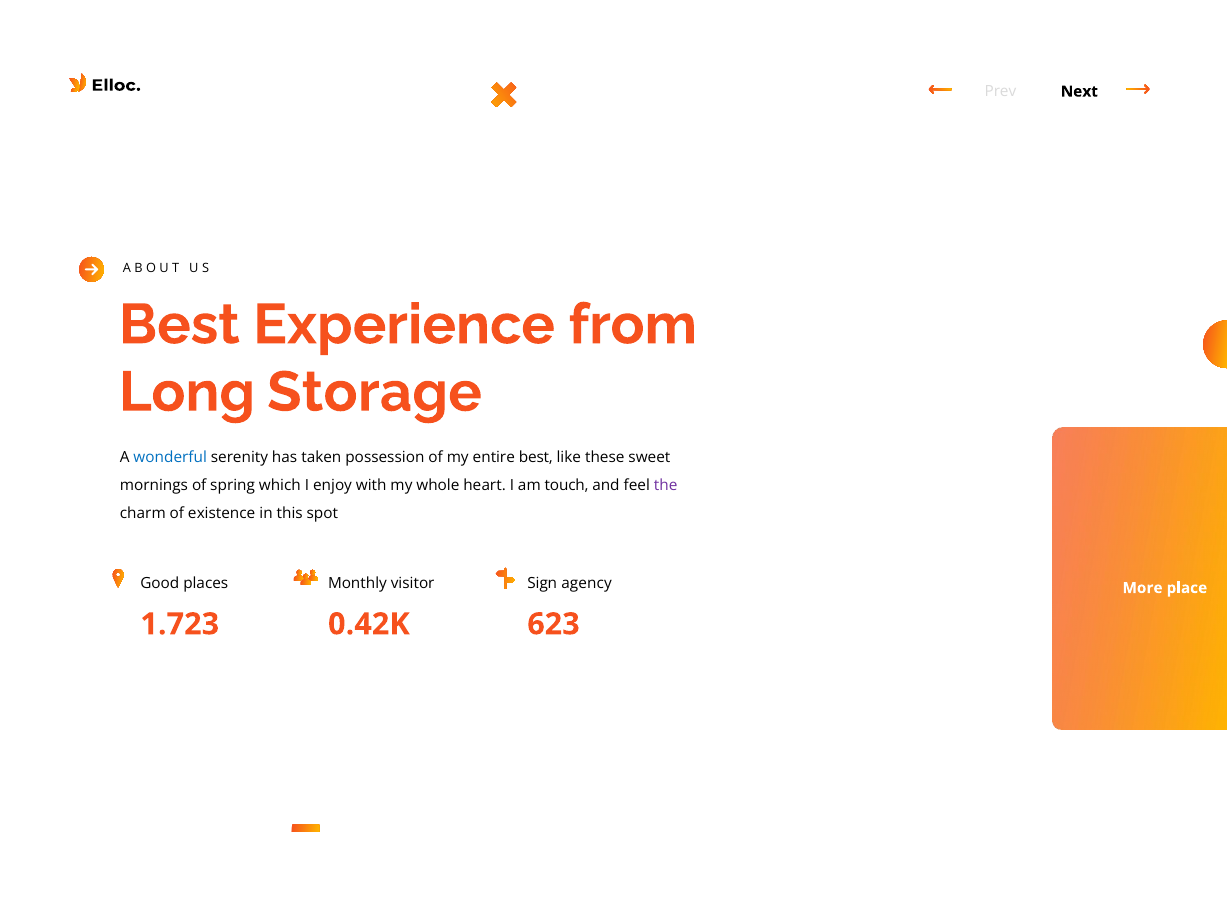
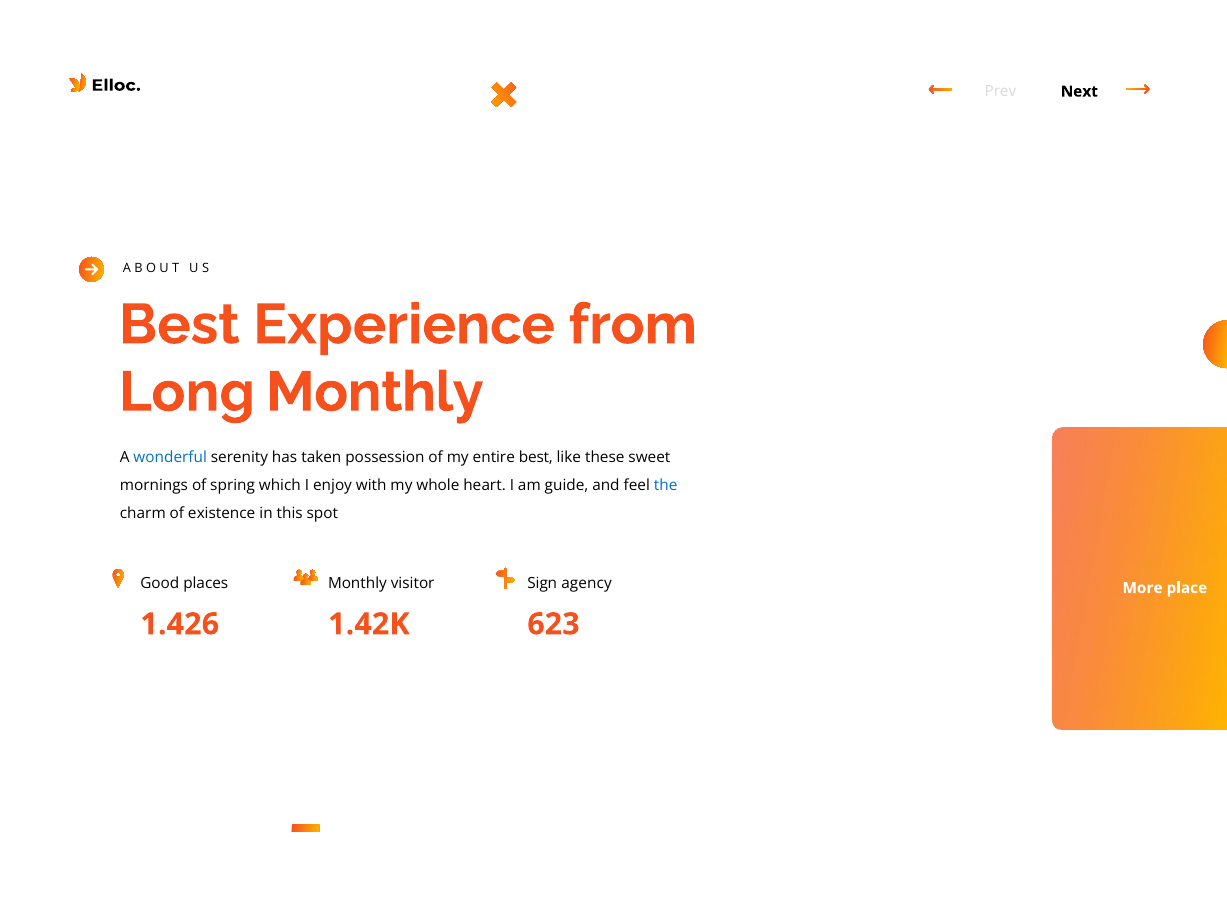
Long Storage: Storage -> Monthly
touch: touch -> guide
the colour: purple -> blue
1.723: 1.723 -> 1.426
0.42K: 0.42K -> 1.42K
